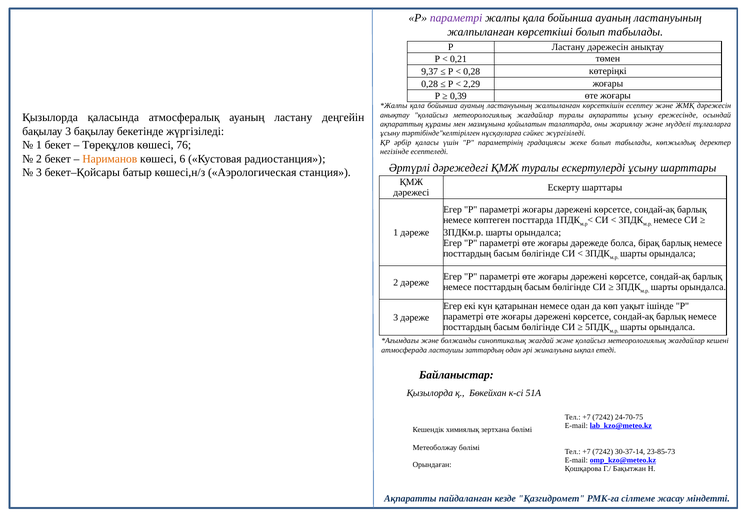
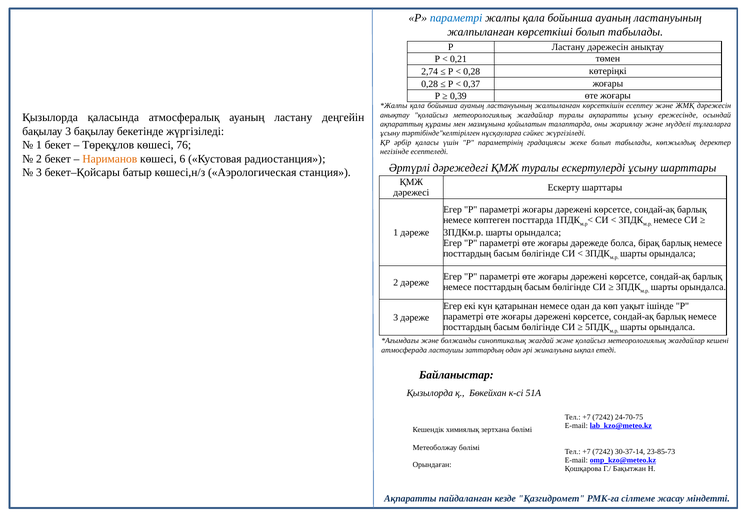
параметрі at (456, 18) colour: purple -> blue
9,37: 9,37 -> 2,74
2,29: 2,29 -> 0,37
